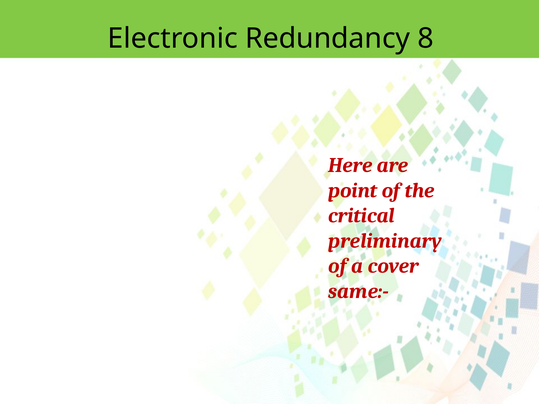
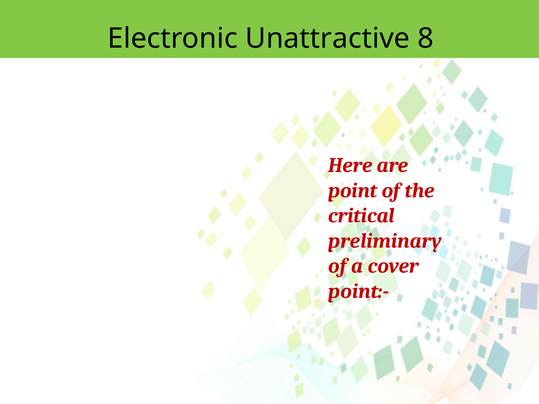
Redundancy: Redundancy -> Unattractive
same:-: same:- -> point:-
